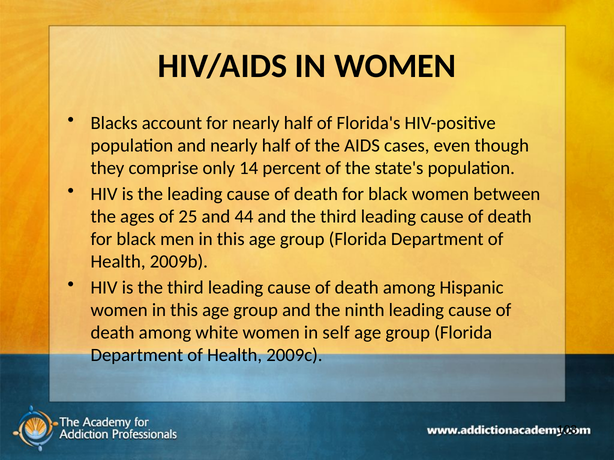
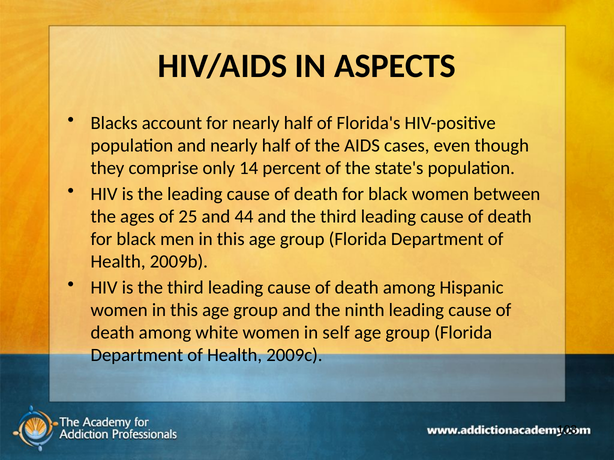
IN WOMEN: WOMEN -> ASPECTS
